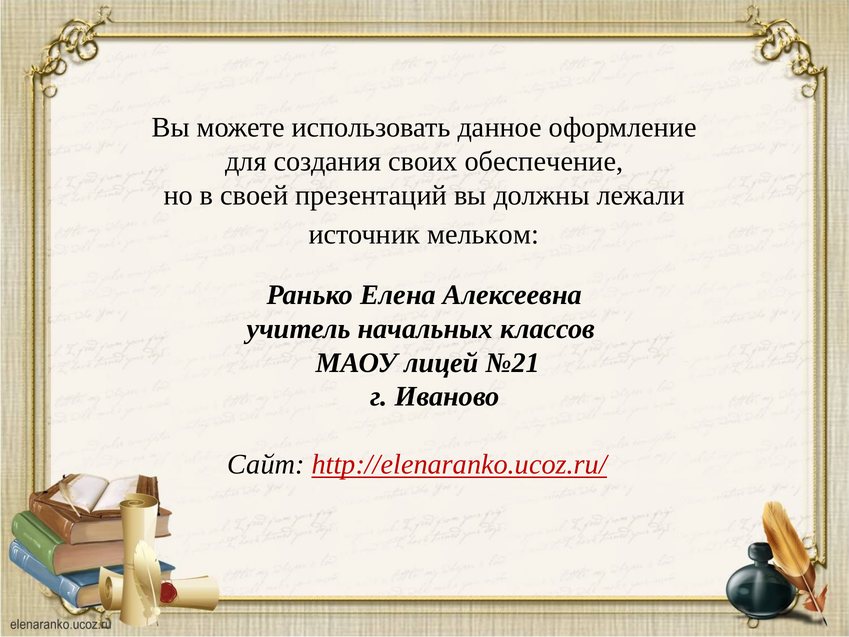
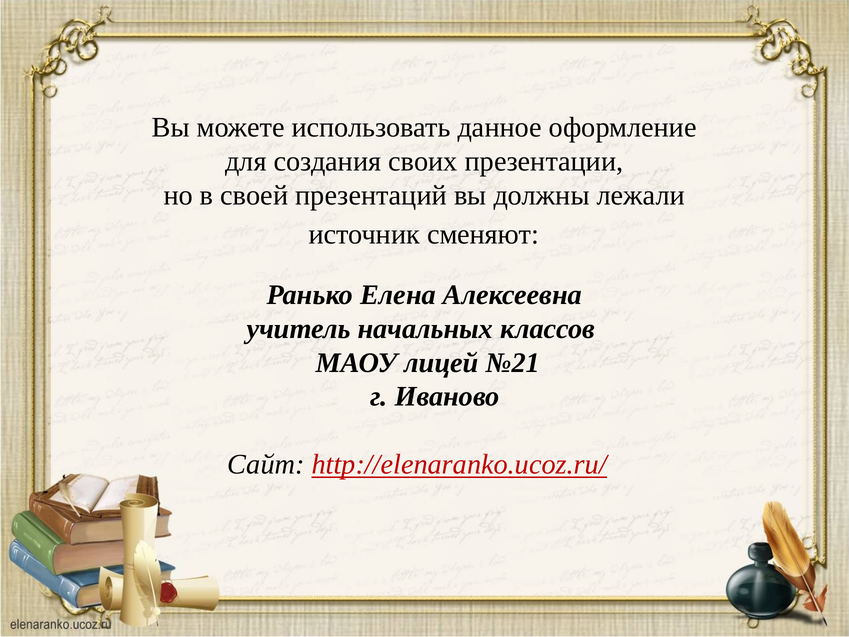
обеспечение: обеспечение -> презентации
мельком: мельком -> сменяют
